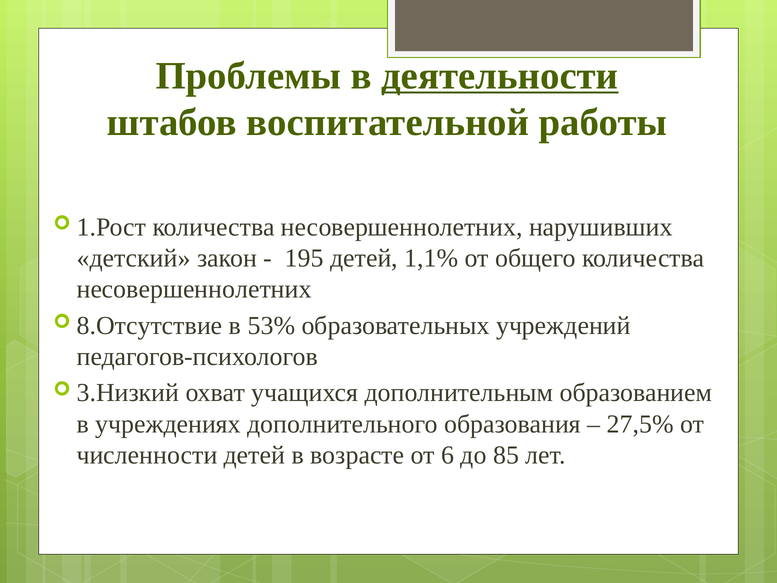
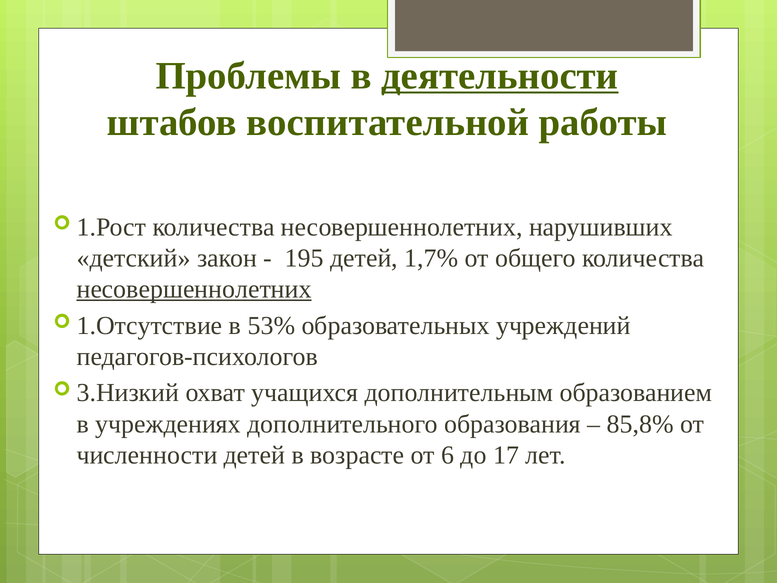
1,1%: 1,1% -> 1,7%
несовершеннолетних at (194, 289) underline: none -> present
8.Отсутствие: 8.Отсутствие -> 1.Отсутствие
27,5%: 27,5% -> 85,8%
85: 85 -> 17
